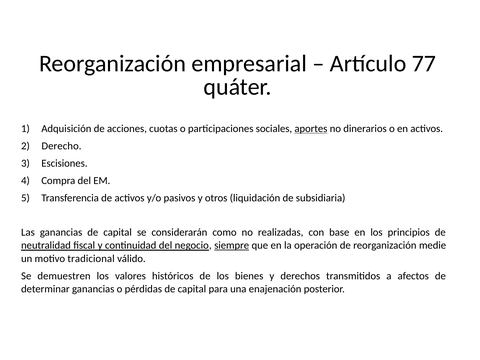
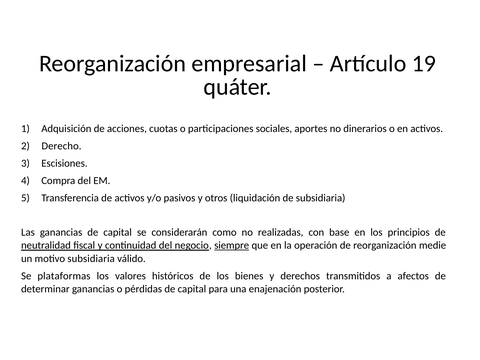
77: 77 -> 19
aportes underline: present -> none
motivo tradicional: tradicional -> subsidiaria
demuestren: demuestren -> plataformas
